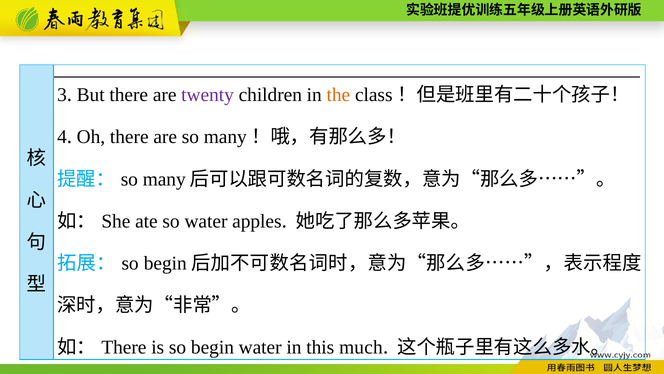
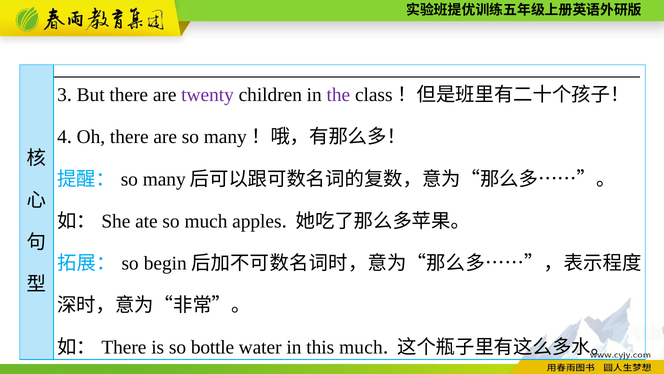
the colour: orange -> purple
so water: water -> much
is so begin: begin -> bottle
